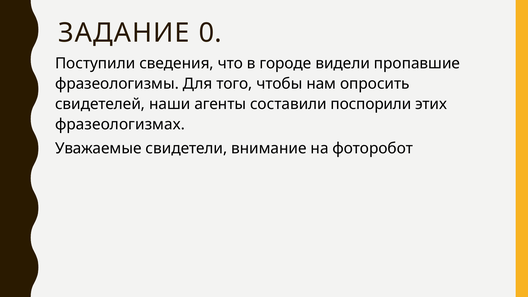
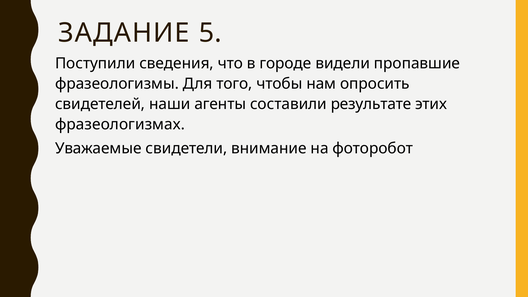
0: 0 -> 5
поспорили: поспорили -> результате
